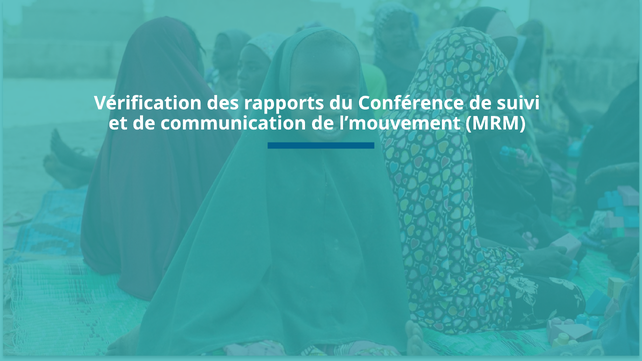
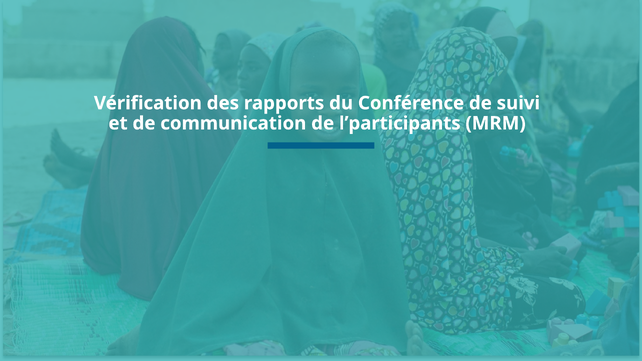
l’mouvement: l’mouvement -> l’participants
